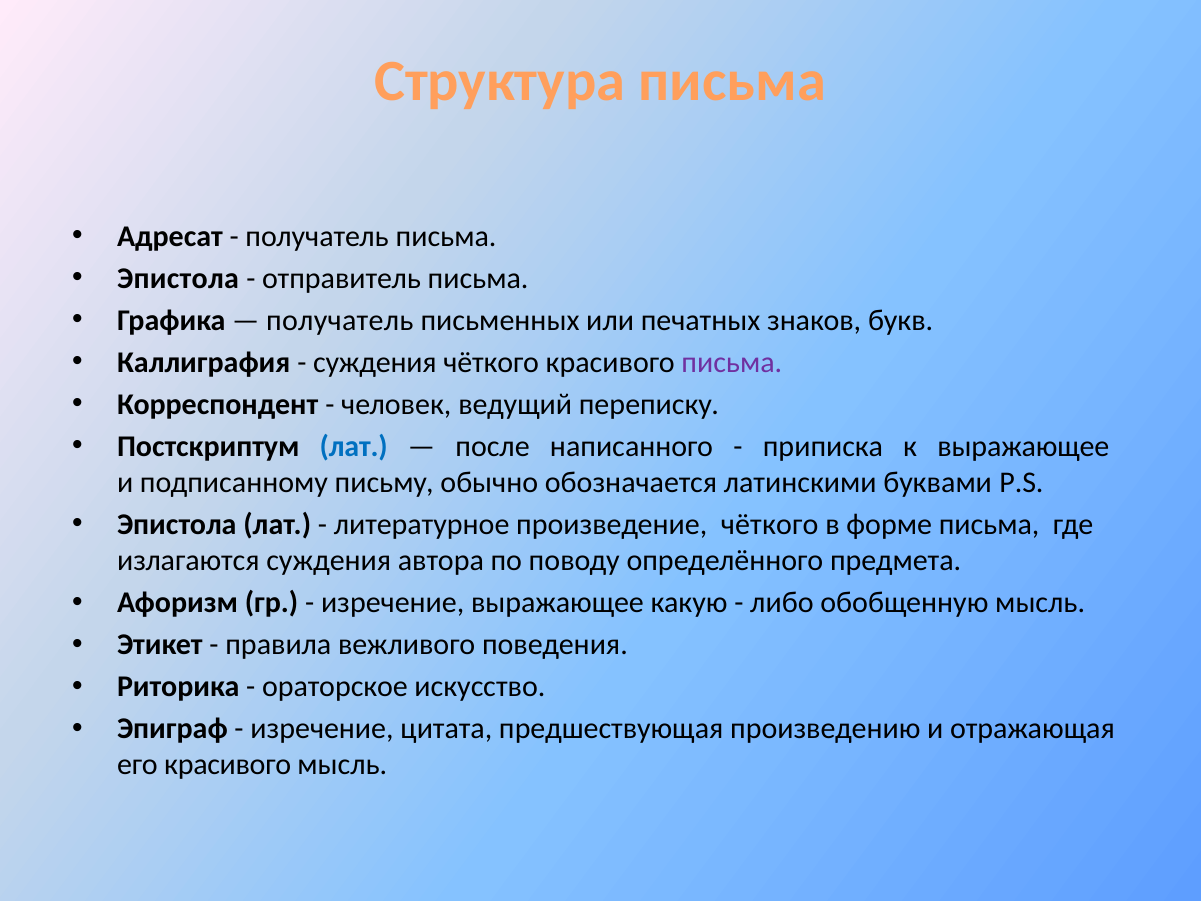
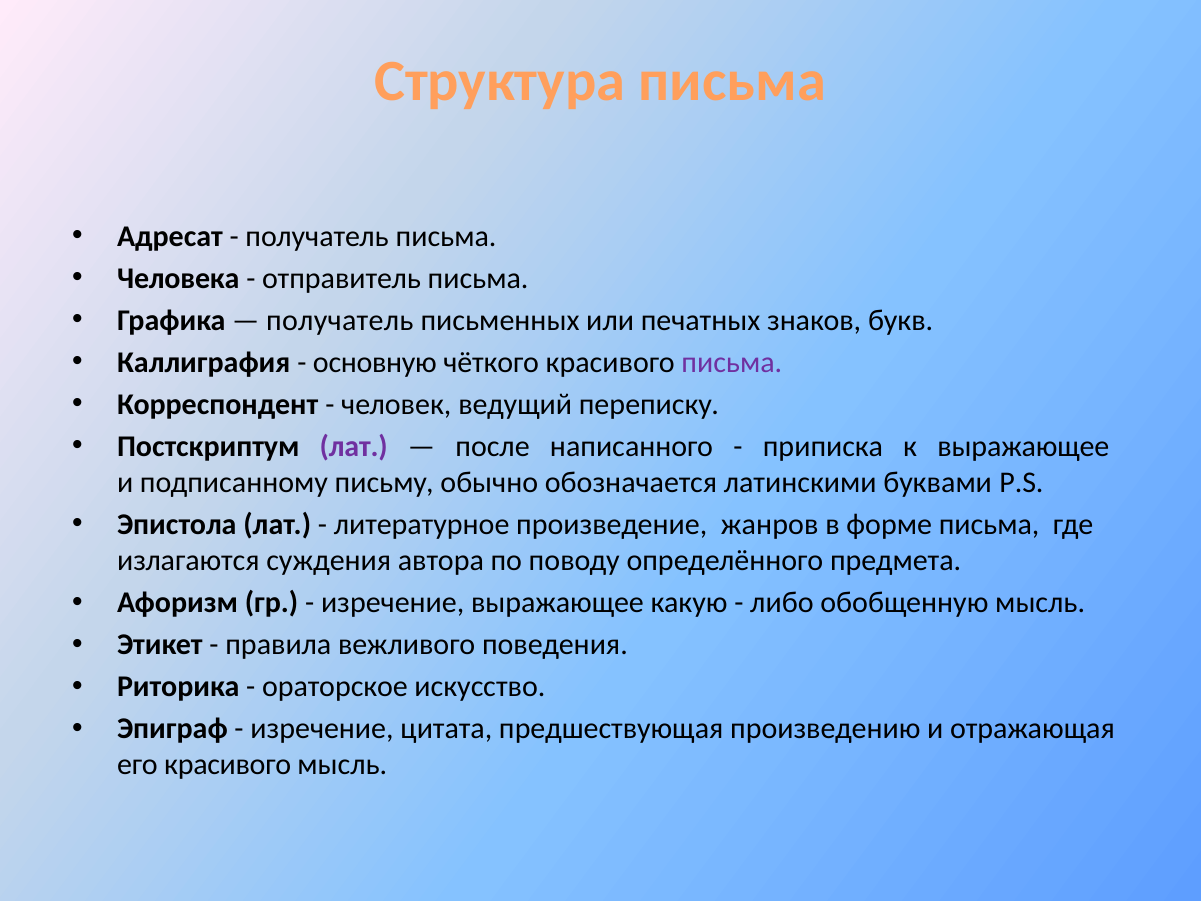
Эпистола at (178, 278): Эпистола -> Человека
суждения at (375, 362): суждения -> основную
лат at (354, 446) colour: blue -> purple
произведение чёткого: чёткого -> жанров
